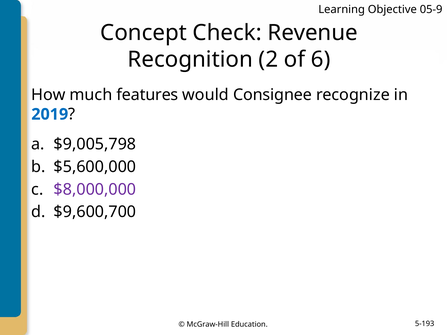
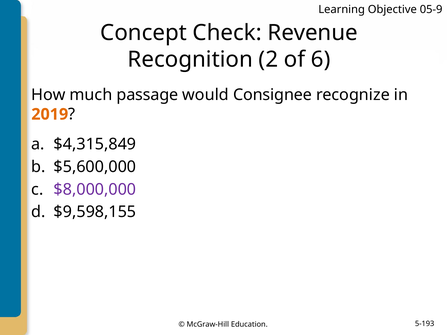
features: features -> passage
2019 colour: blue -> orange
$9,005,798: $9,005,798 -> $4,315,849
$9,600,700: $9,600,700 -> $9,598,155
